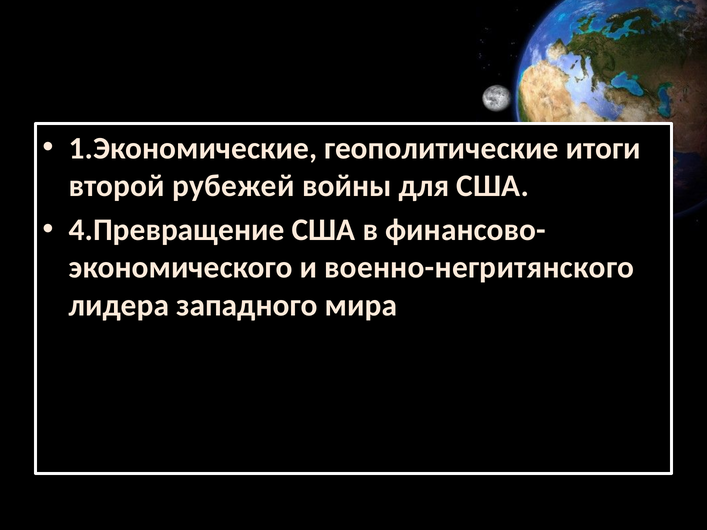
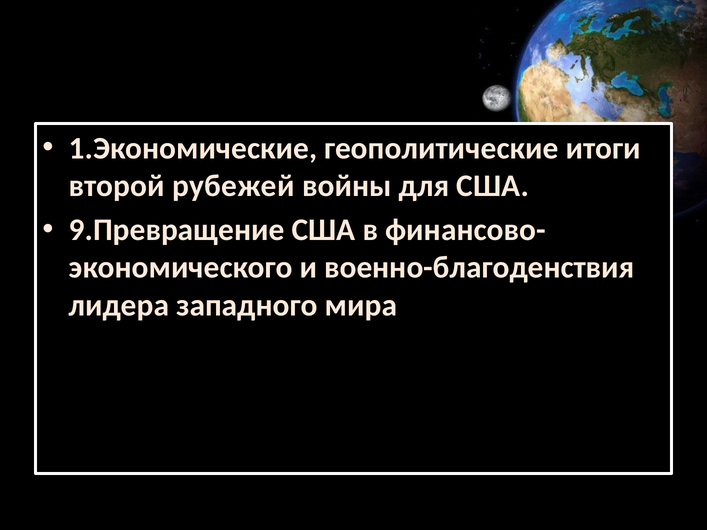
4.Превращение: 4.Превращение -> 9.Превращение
военно-негритянского: военно-негритянского -> военно-благоденствия
